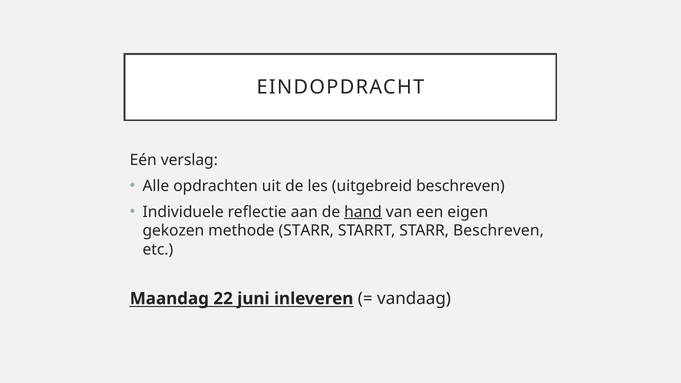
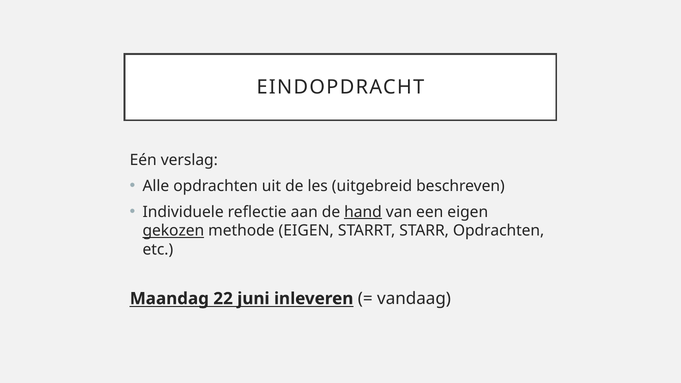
gekozen underline: none -> present
methode STARR: STARR -> EIGEN
STARR Beschreven: Beschreven -> Opdrachten
